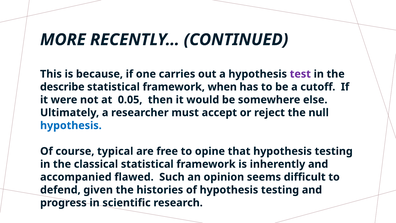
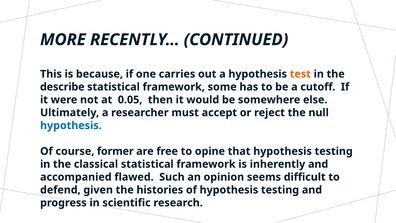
test colour: purple -> orange
when: when -> some
typical: typical -> former
